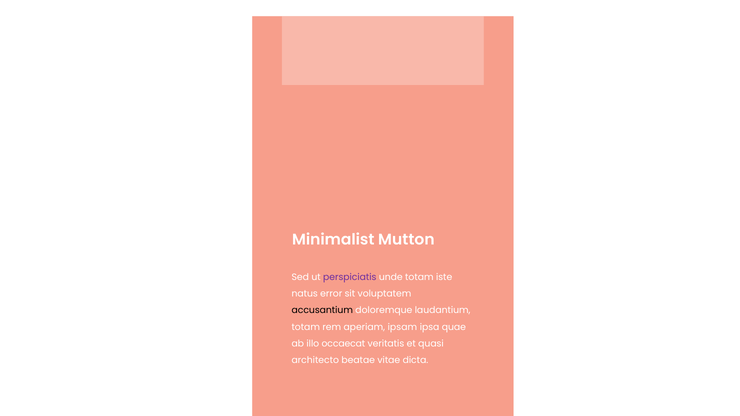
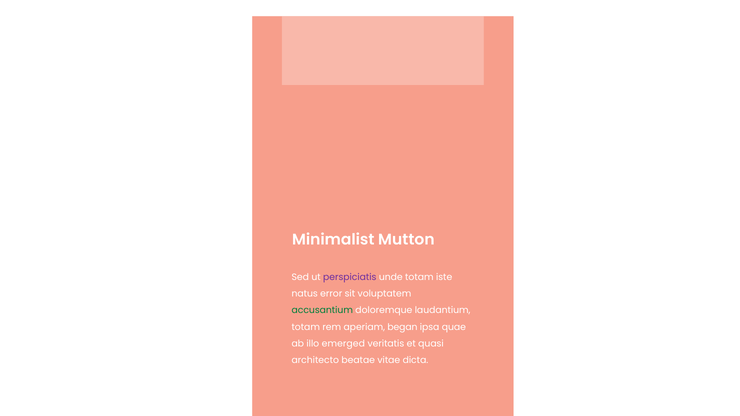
accusantium colour: black -> green
ipsam: ipsam -> began
occaecat: occaecat -> emerged
